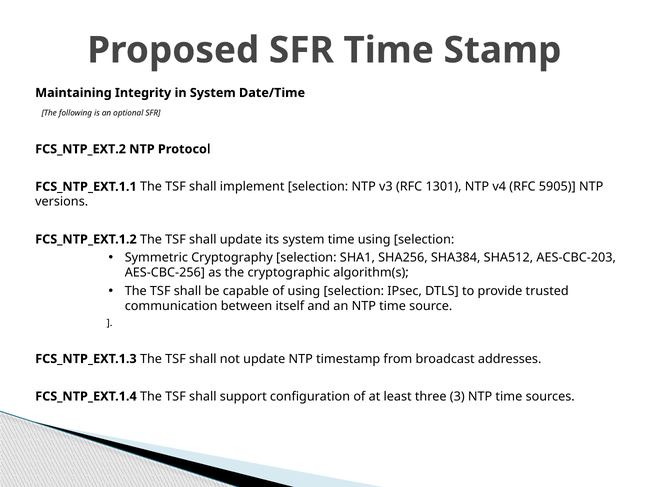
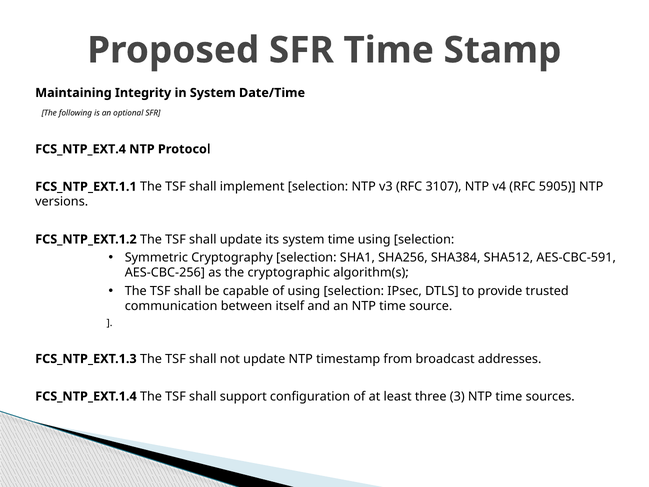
FCS_NTP_EXT.2: FCS_NTP_EXT.2 -> FCS_NTP_EXT.4
1301: 1301 -> 3107
AES-CBC-203: AES-CBC-203 -> AES-CBC-591
